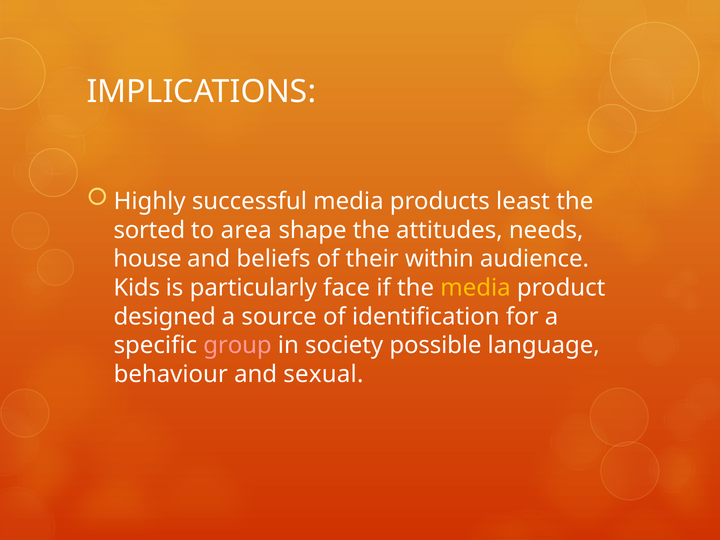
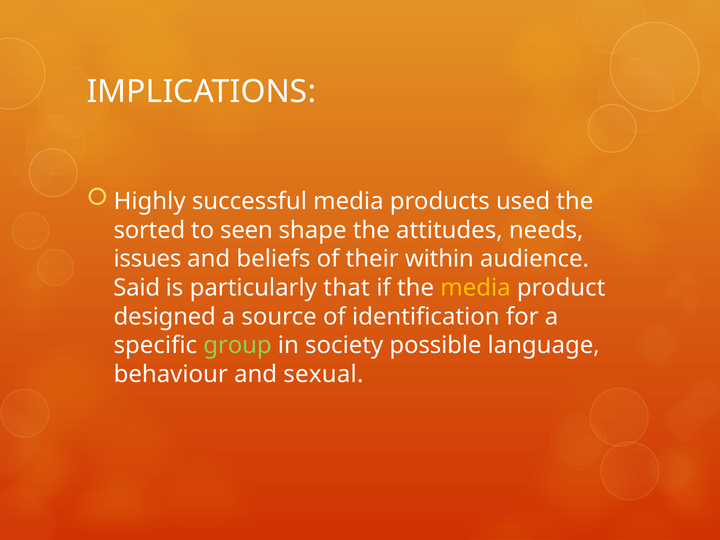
least: least -> used
area: area -> seen
house: house -> issues
Kids: Kids -> Said
face: face -> that
group colour: pink -> light green
